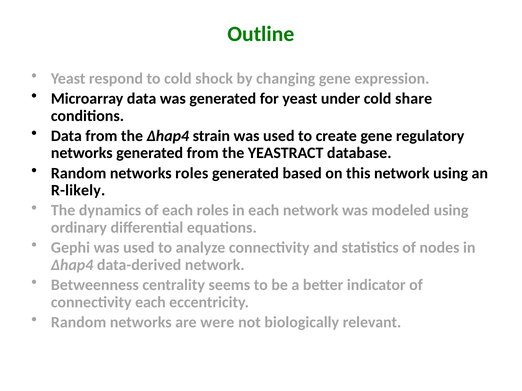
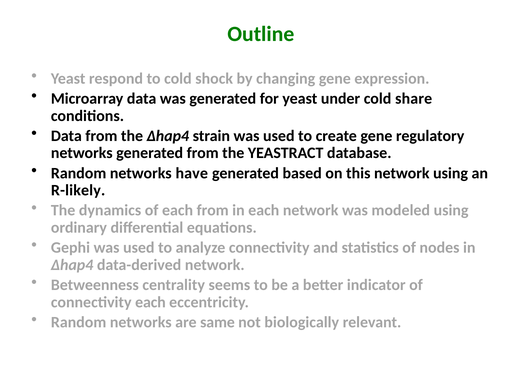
networks roles: roles -> have
each roles: roles -> from
were: were -> same
